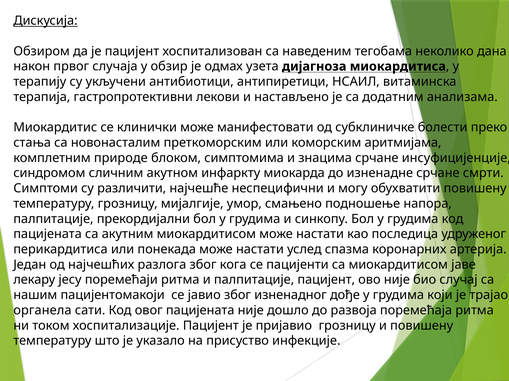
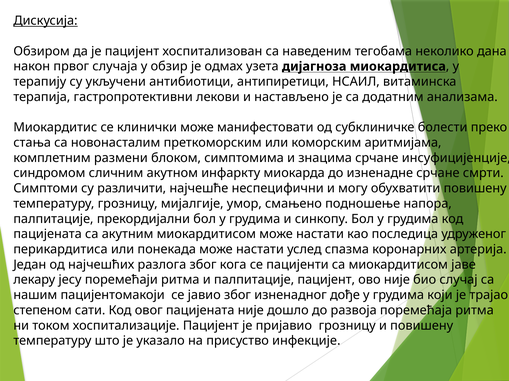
природе: природе -> размени
органела: органела -> степеном
